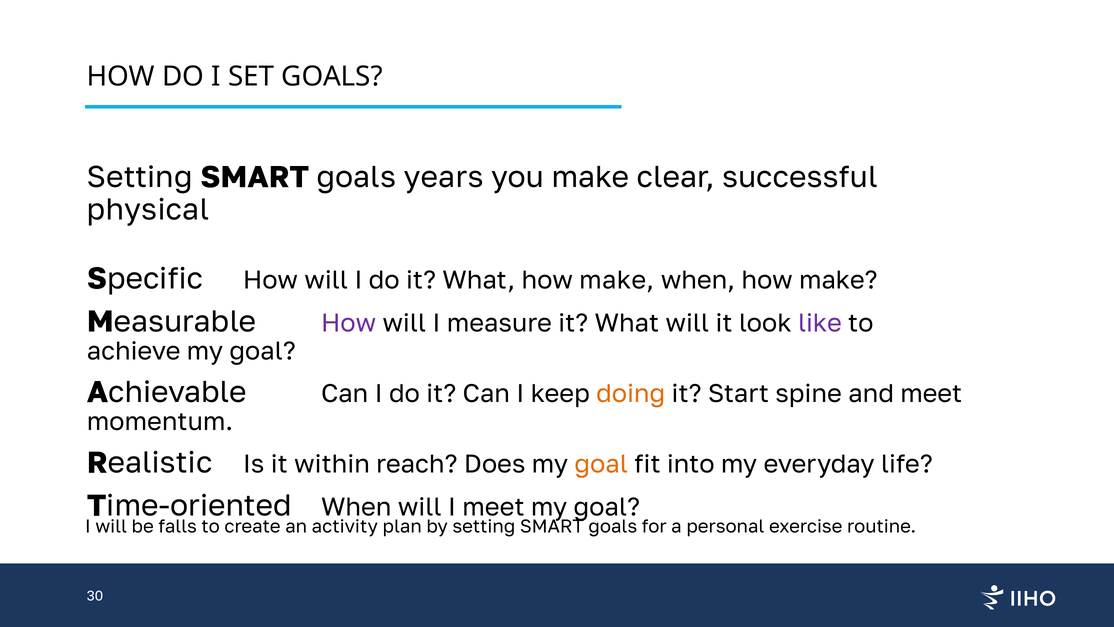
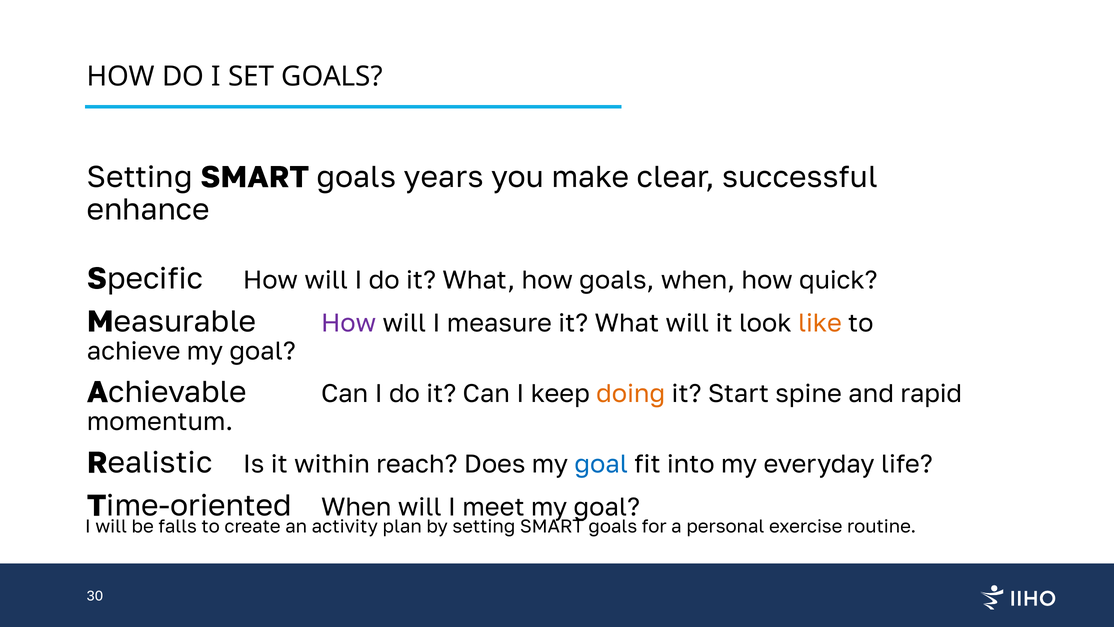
physical: physical -> enhance
What how make: make -> goals
when how make: make -> quick
like colour: purple -> orange
and meet: meet -> rapid
goal at (601, 464) colour: orange -> blue
